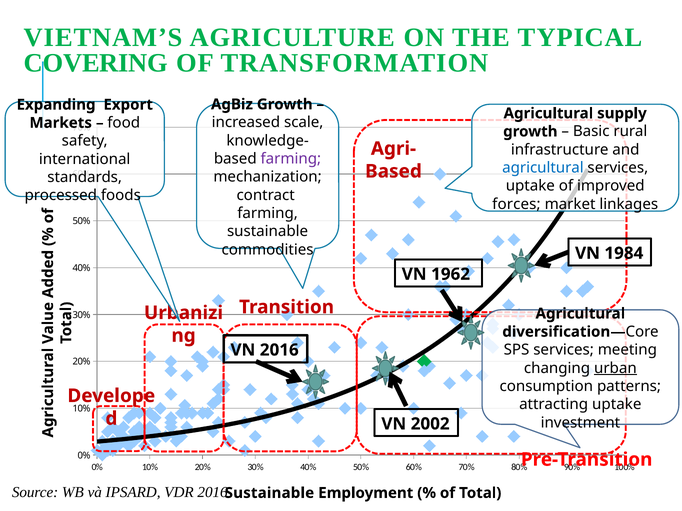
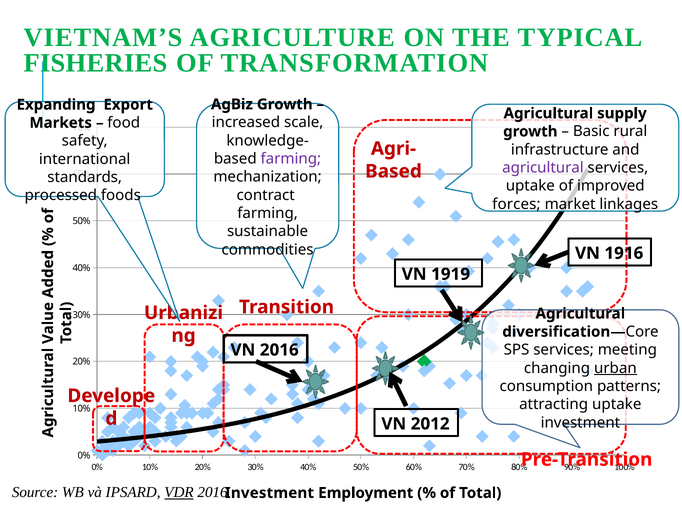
COVERING: COVERING -> FISHERIES
agricultural at (543, 168) colour: blue -> purple
1984: 1984 -> 1916
1962: 1962 -> 1919
2002: 2002 -> 2012
VDR underline: none -> present
Sustainable at (269, 493): Sustainable -> Investment
